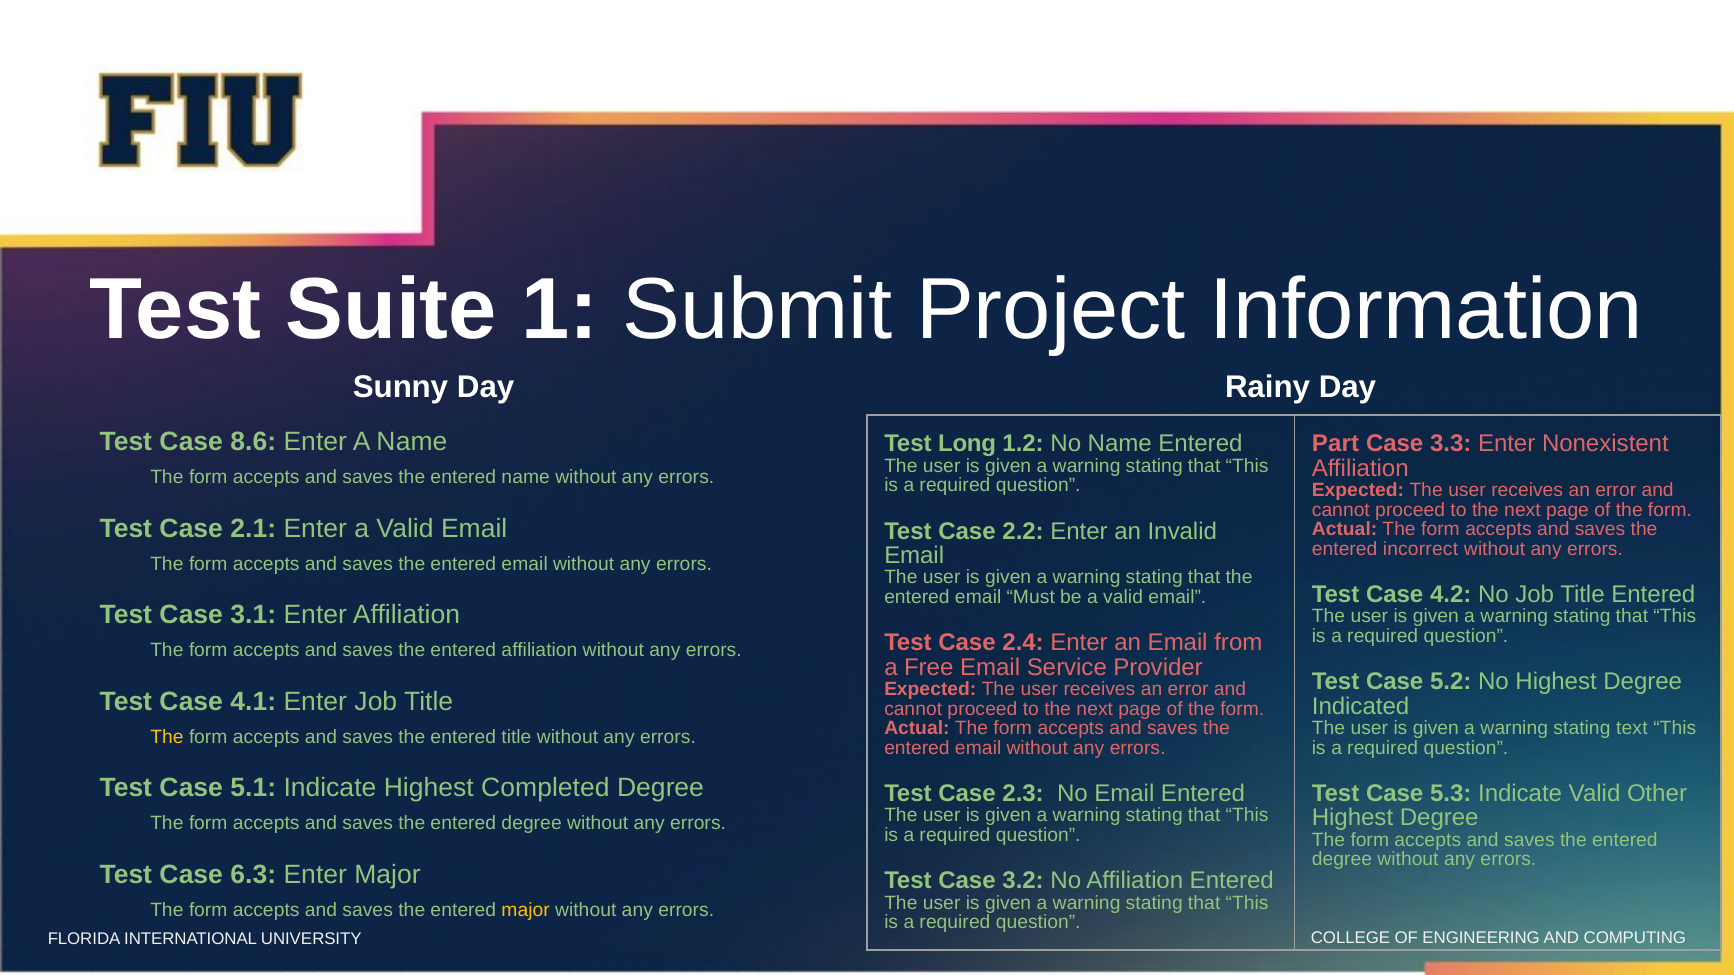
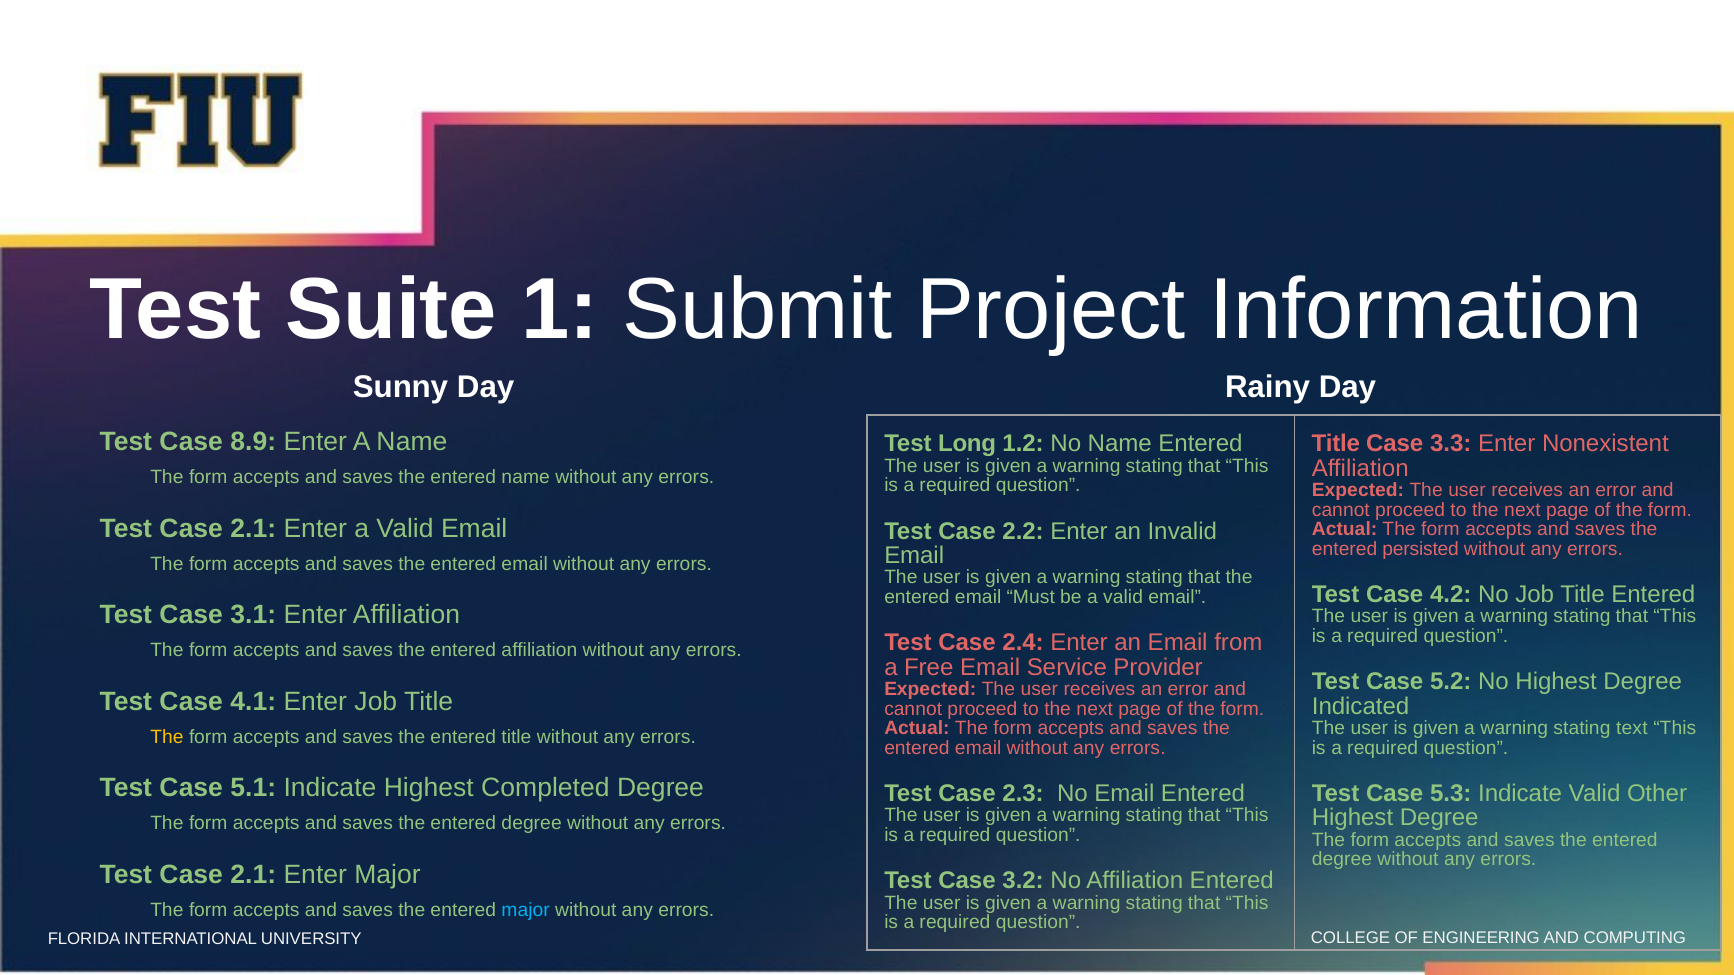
8.6: 8.6 -> 8.9
Part at (1336, 444): Part -> Title
incorrect: incorrect -> persisted
6.3 at (253, 875): 6.3 -> 2.1
major at (526, 910) colour: yellow -> light blue
